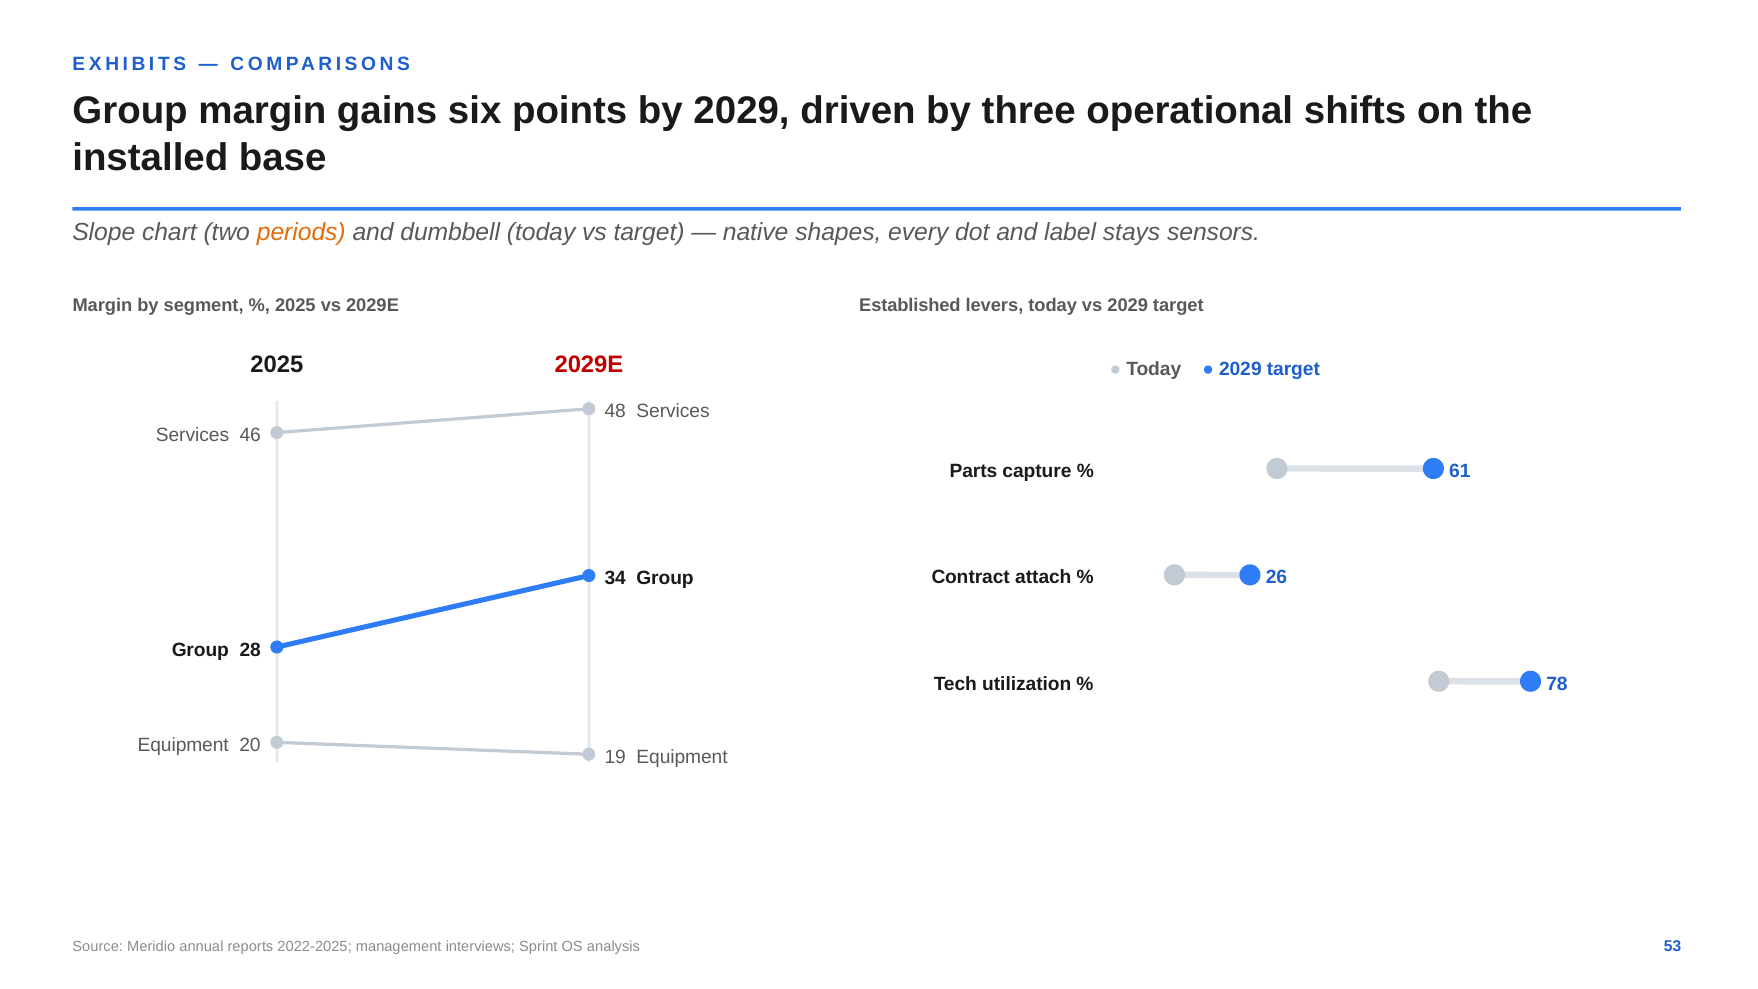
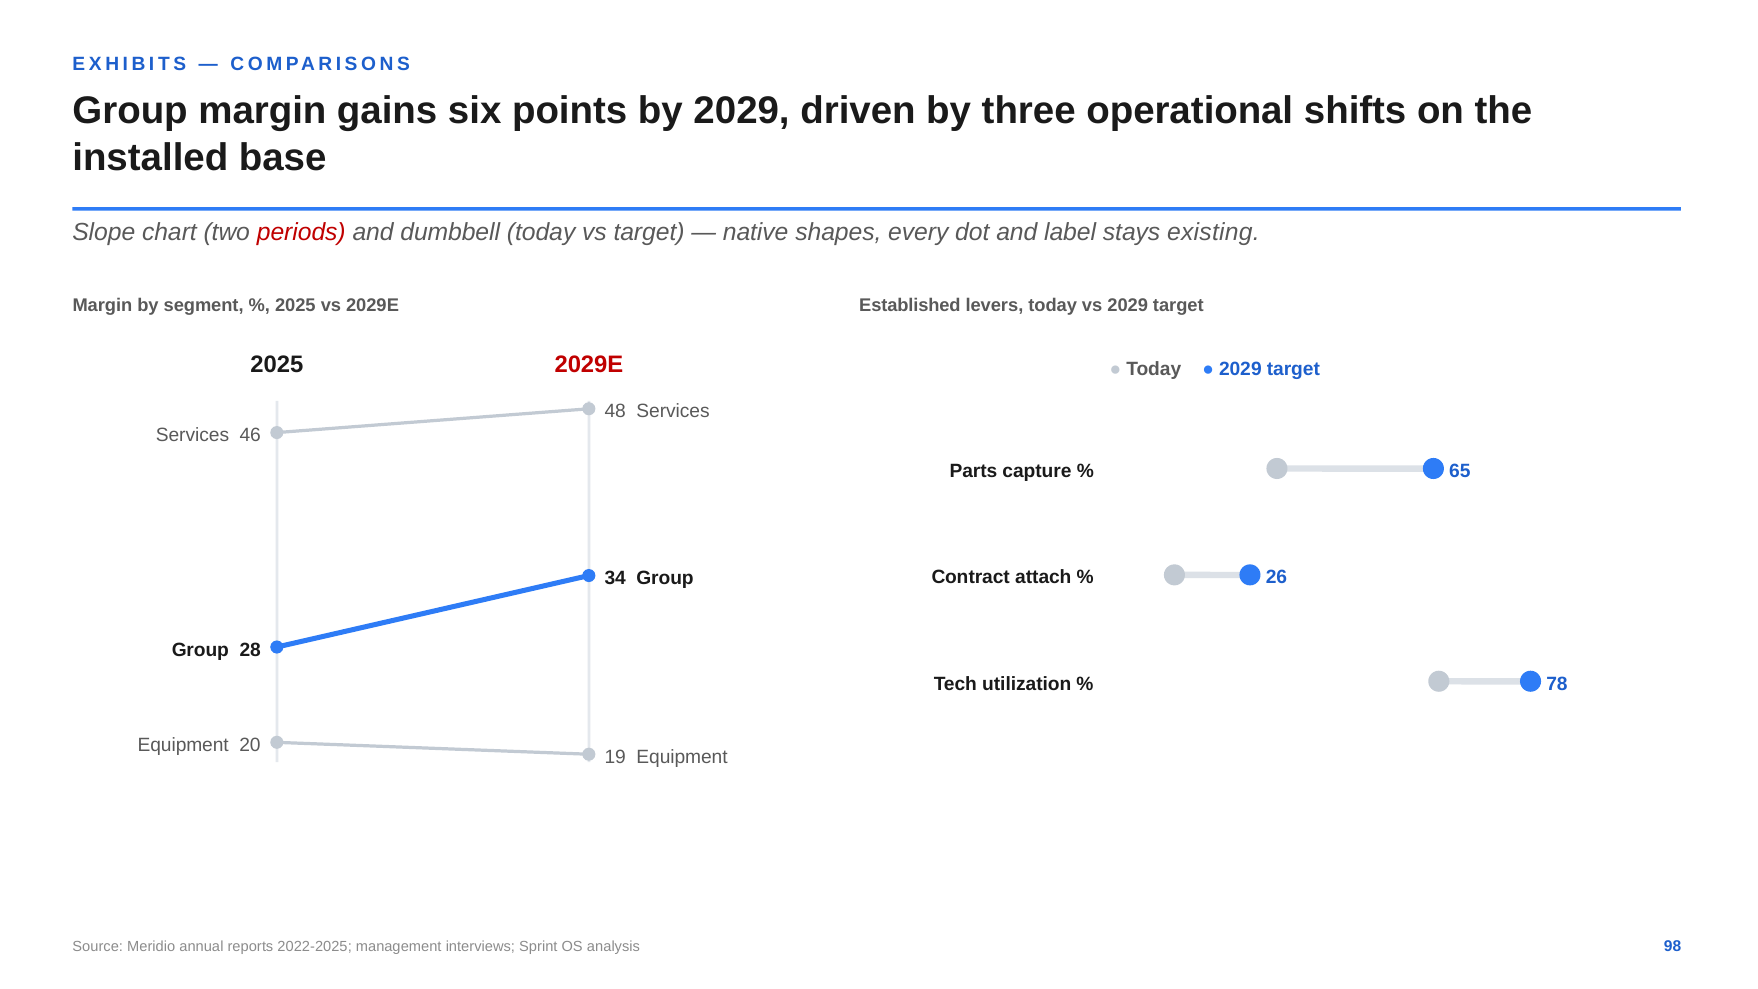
periods colour: orange -> red
sensors: sensors -> existing
61: 61 -> 65
53: 53 -> 98
